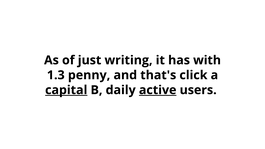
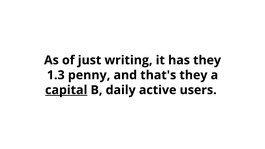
has with: with -> they
that's click: click -> they
active underline: present -> none
